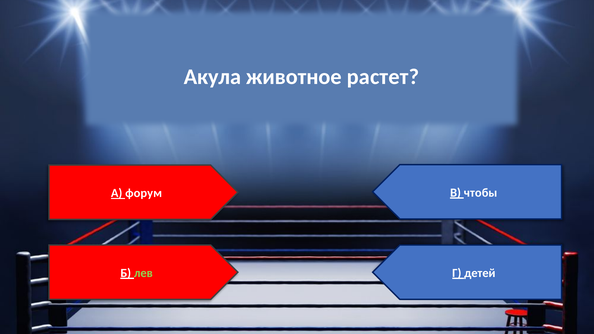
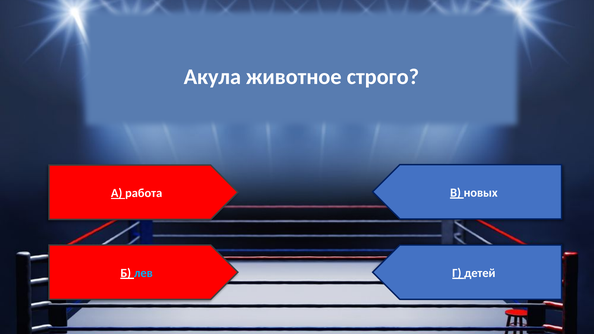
растет: растет -> строго
форум: форум -> работа
чтобы: чтобы -> новых
лев colour: light green -> light blue
